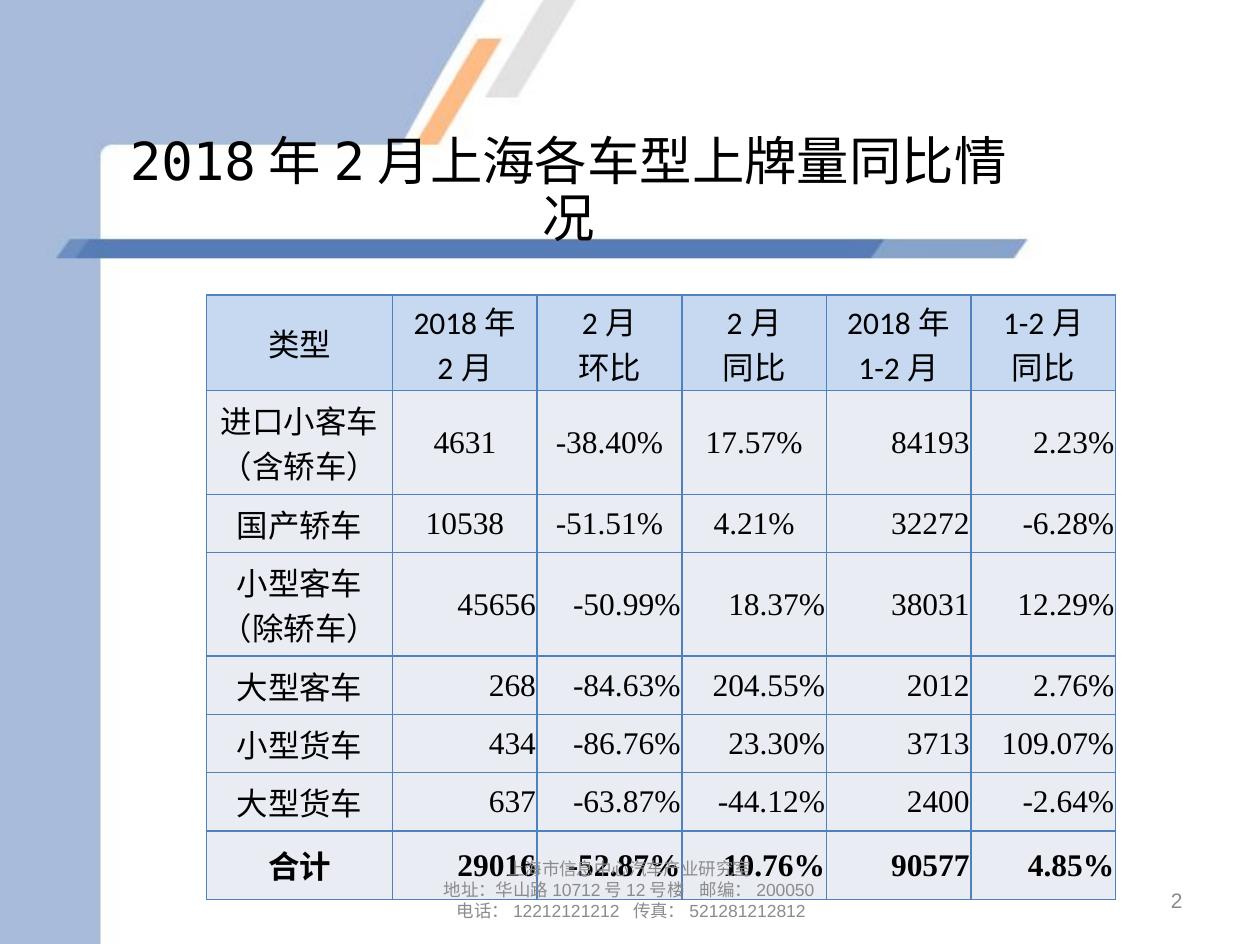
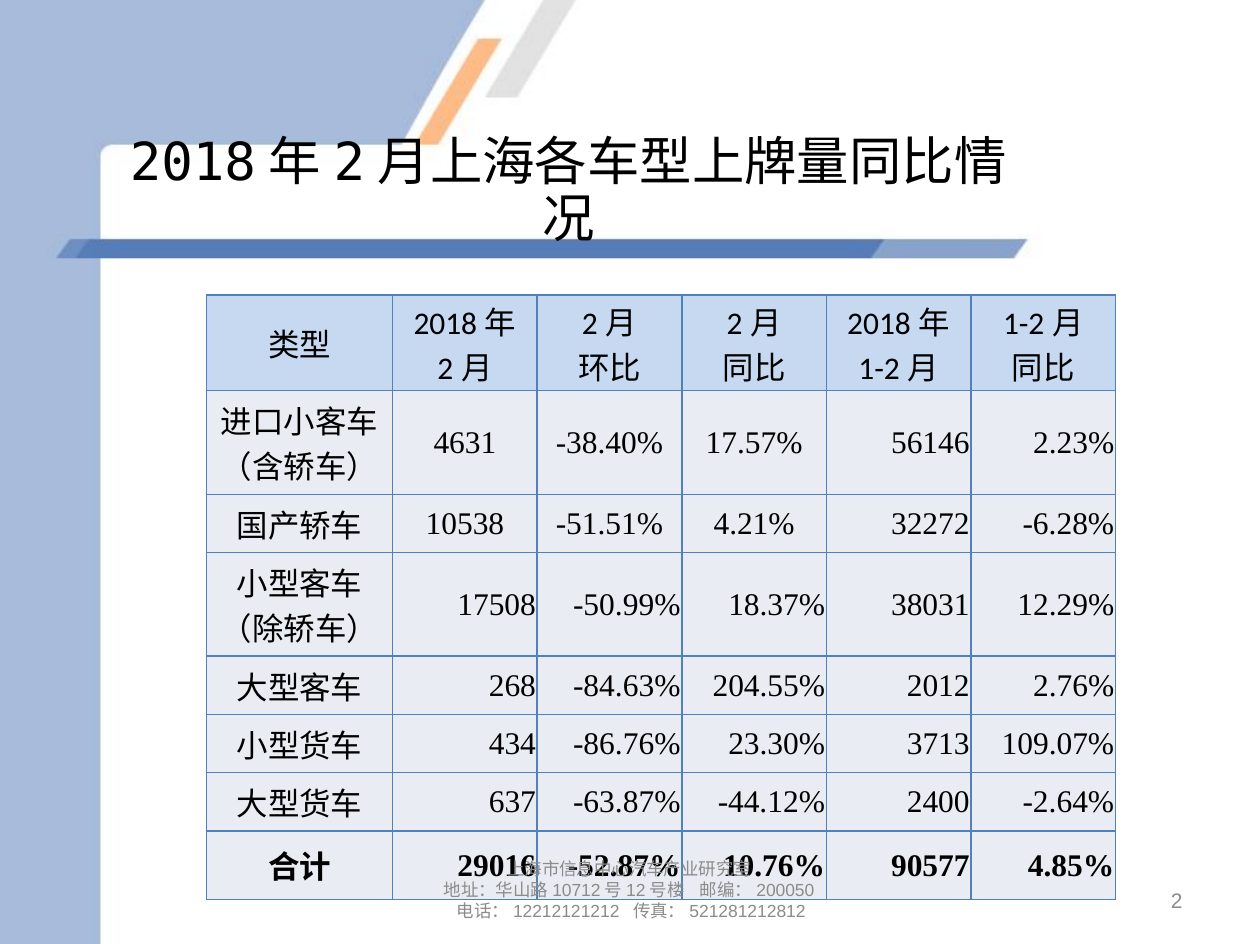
84193: 84193 -> 56146
45656: 45656 -> 17508
